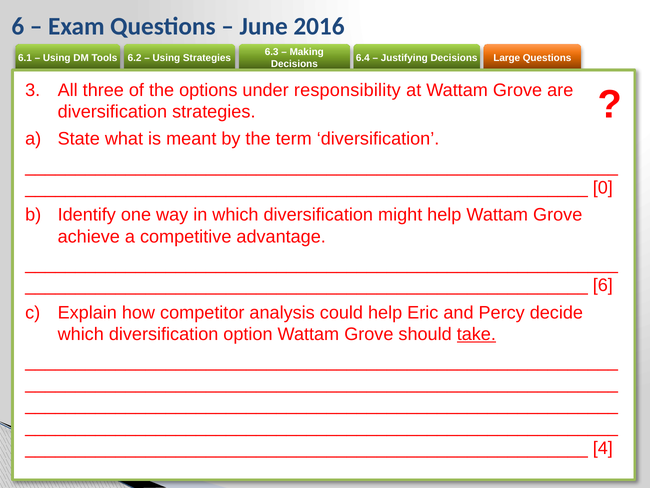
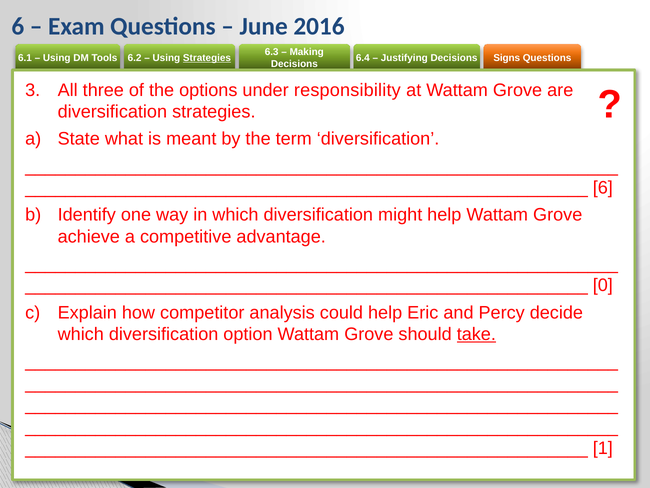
Strategies at (207, 58) underline: none -> present
Large: Large -> Signs
0 at (603, 188): 0 -> 6
6 at (603, 285): 6 -> 0
4: 4 -> 1
